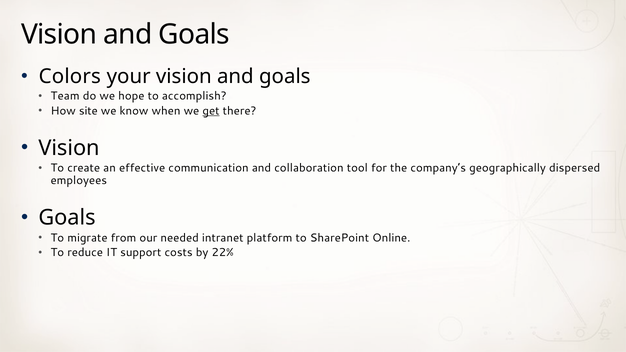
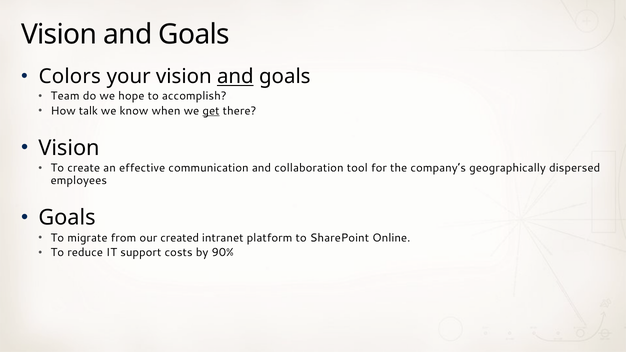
and at (235, 77) underline: none -> present
site: site -> talk
needed: needed -> created
22%: 22% -> 90%
